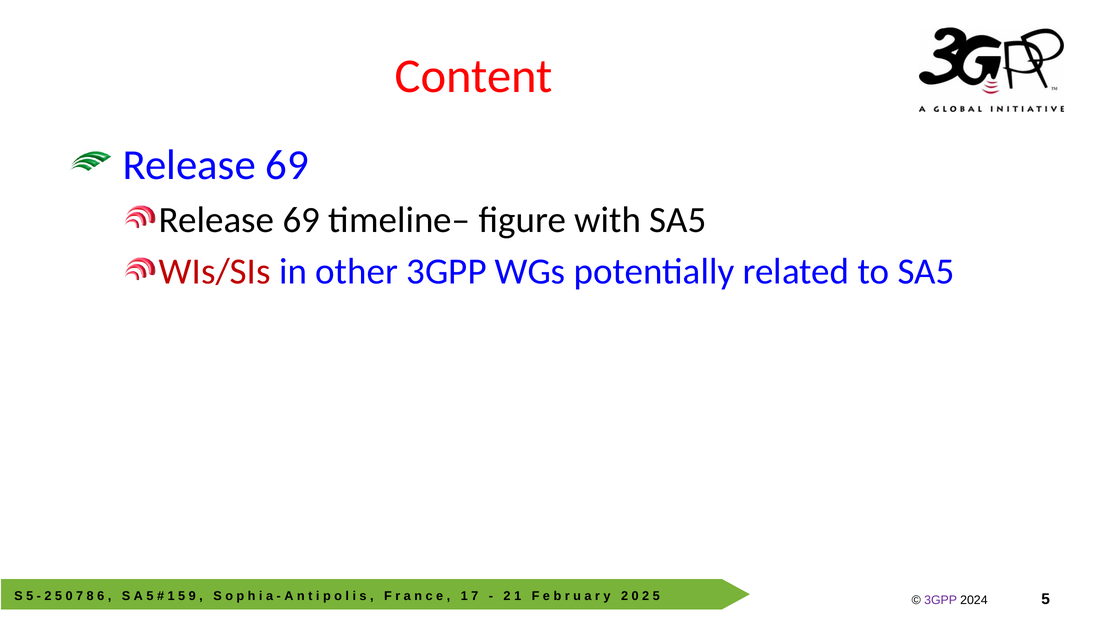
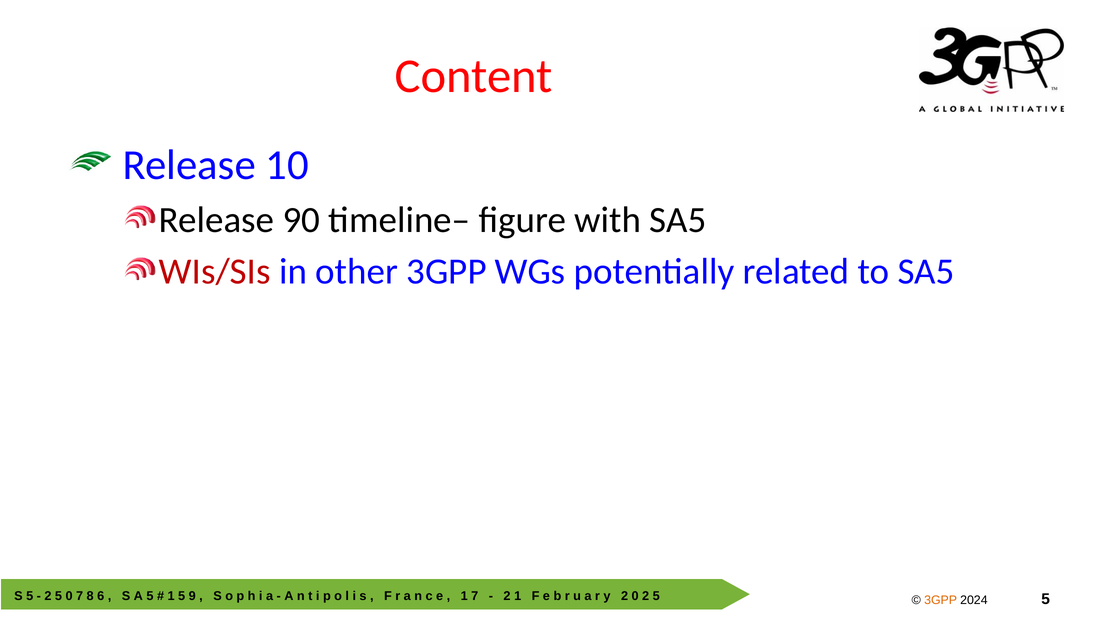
69 at (287, 165): 69 -> 10
69 at (301, 220): 69 -> 90
3GPP at (941, 601) colour: purple -> orange
